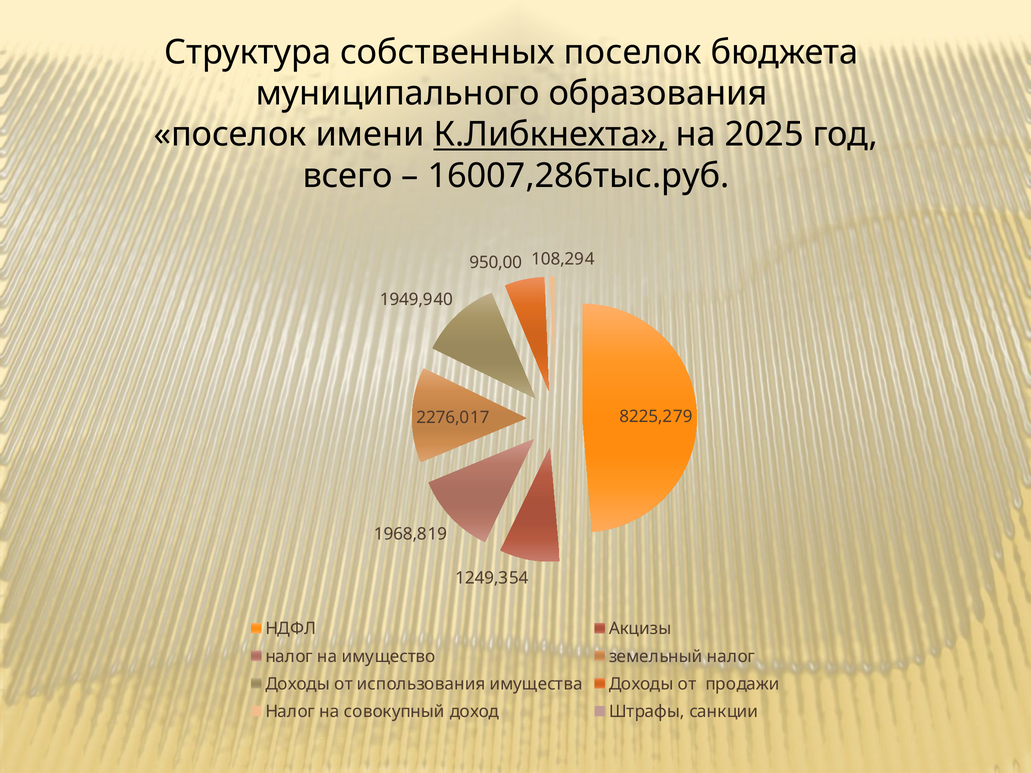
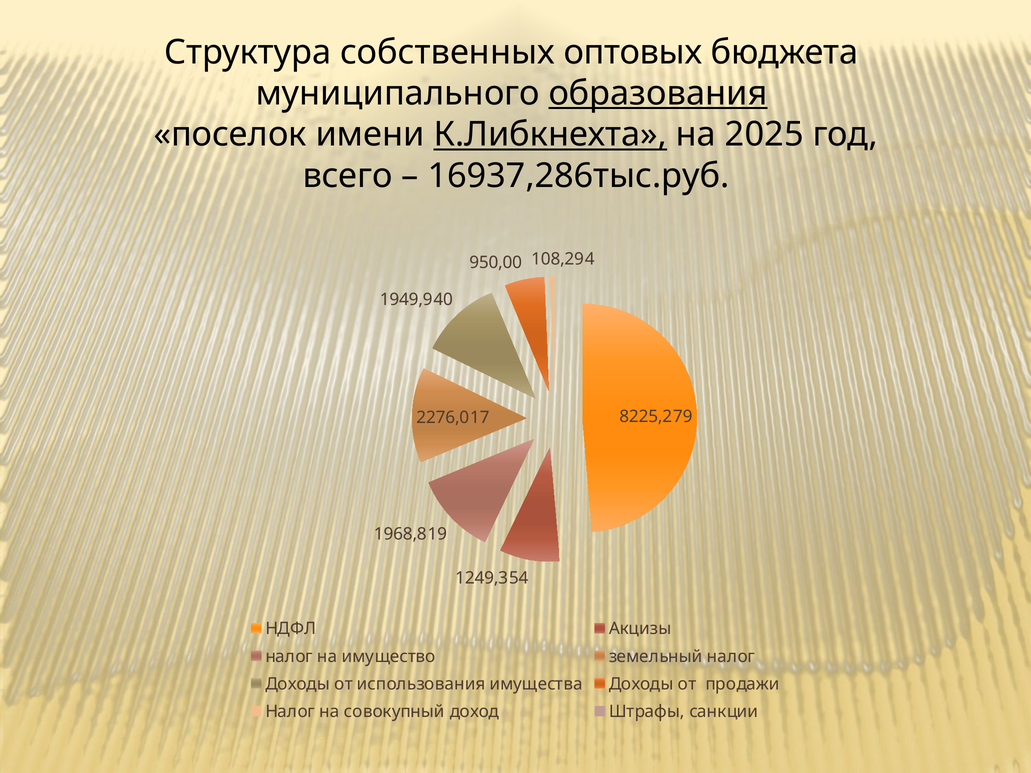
собственных поселок: поселок -> оптовых
образования underline: none -> present
16007,286тыс.руб: 16007,286тыс.руб -> 16937,286тыс.руб
